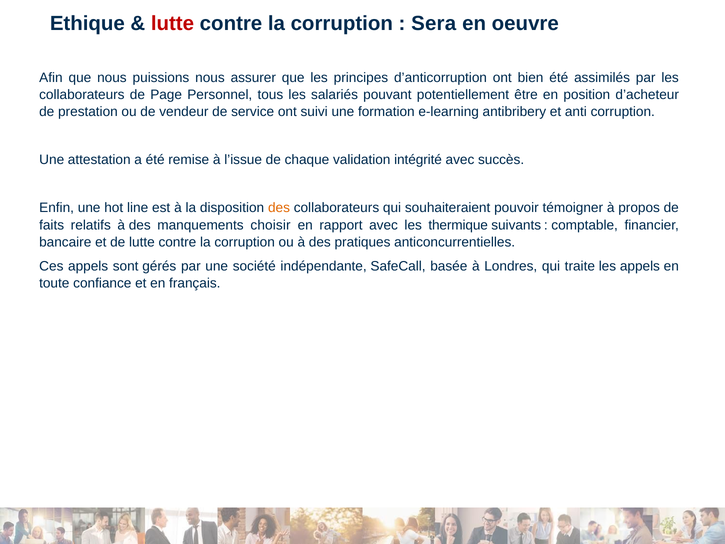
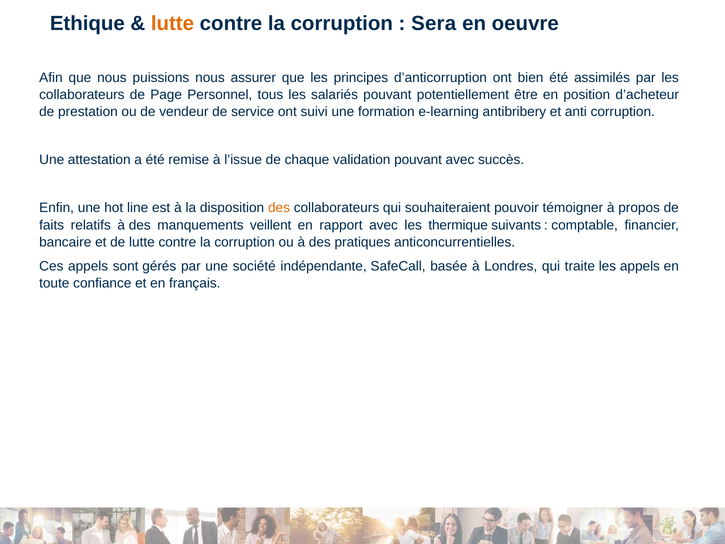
lutte at (172, 23) colour: red -> orange
validation intégrité: intégrité -> pouvant
choisir: choisir -> veillent
